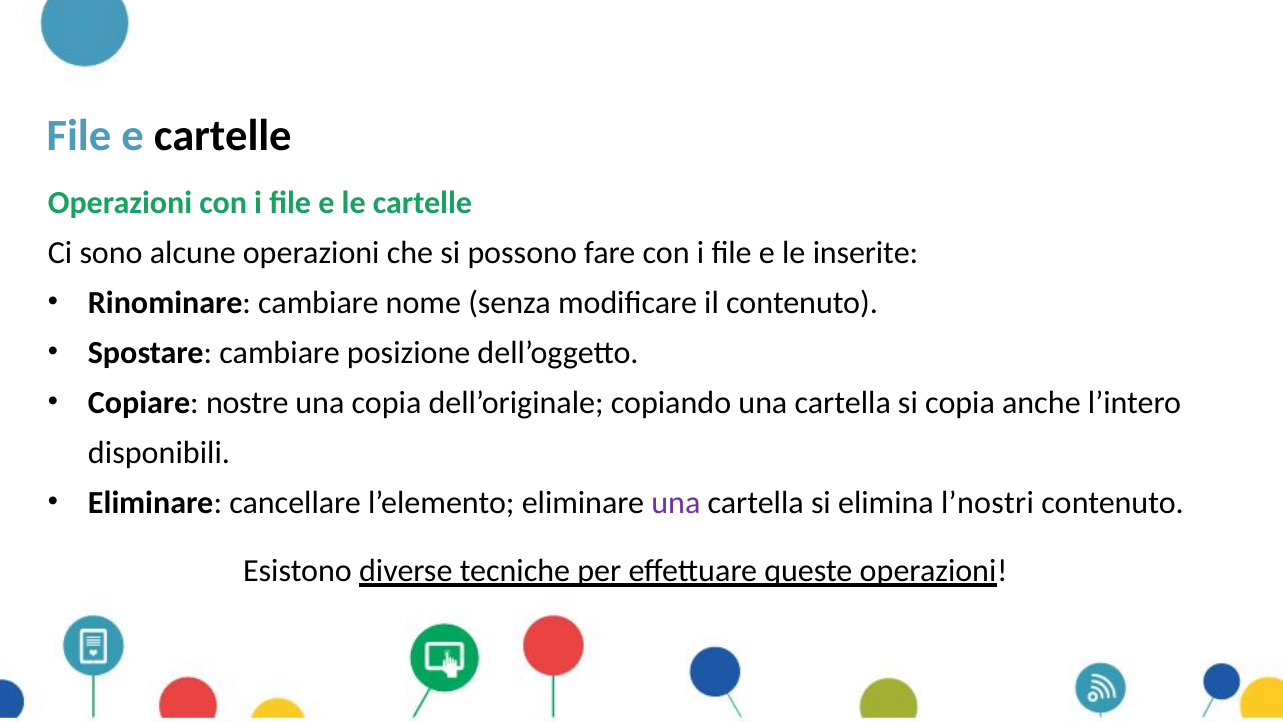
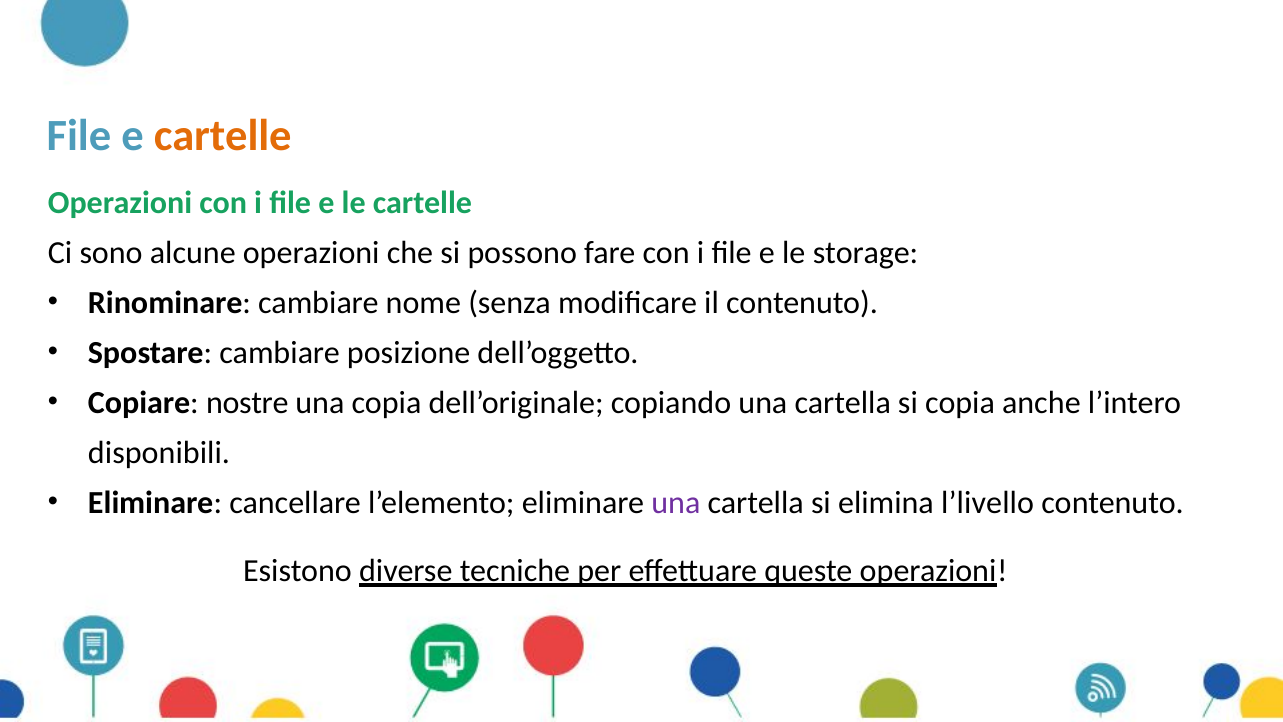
cartelle at (223, 135) colour: black -> orange
inserite: inserite -> storage
l’nostri: l’nostri -> l’livello
